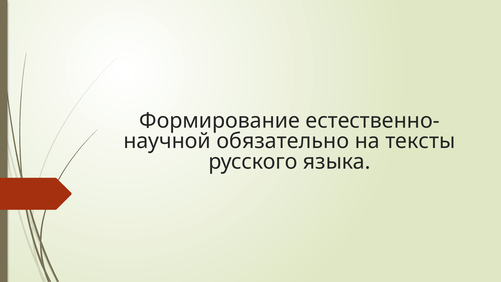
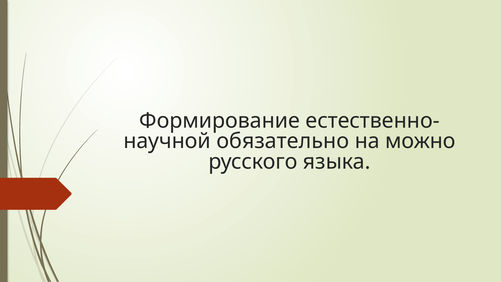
тексты: тексты -> можно
